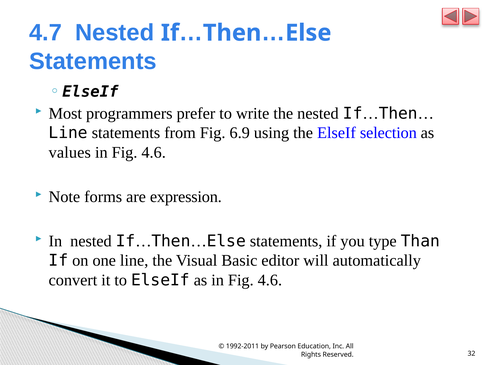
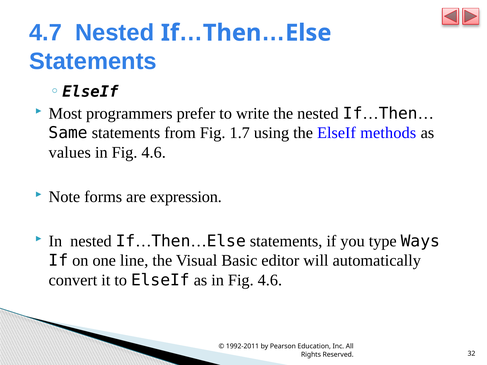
Line at (68, 133): Line -> Same
6.9: 6.9 -> 1.7
selection: selection -> methods
Than: Than -> Ways
